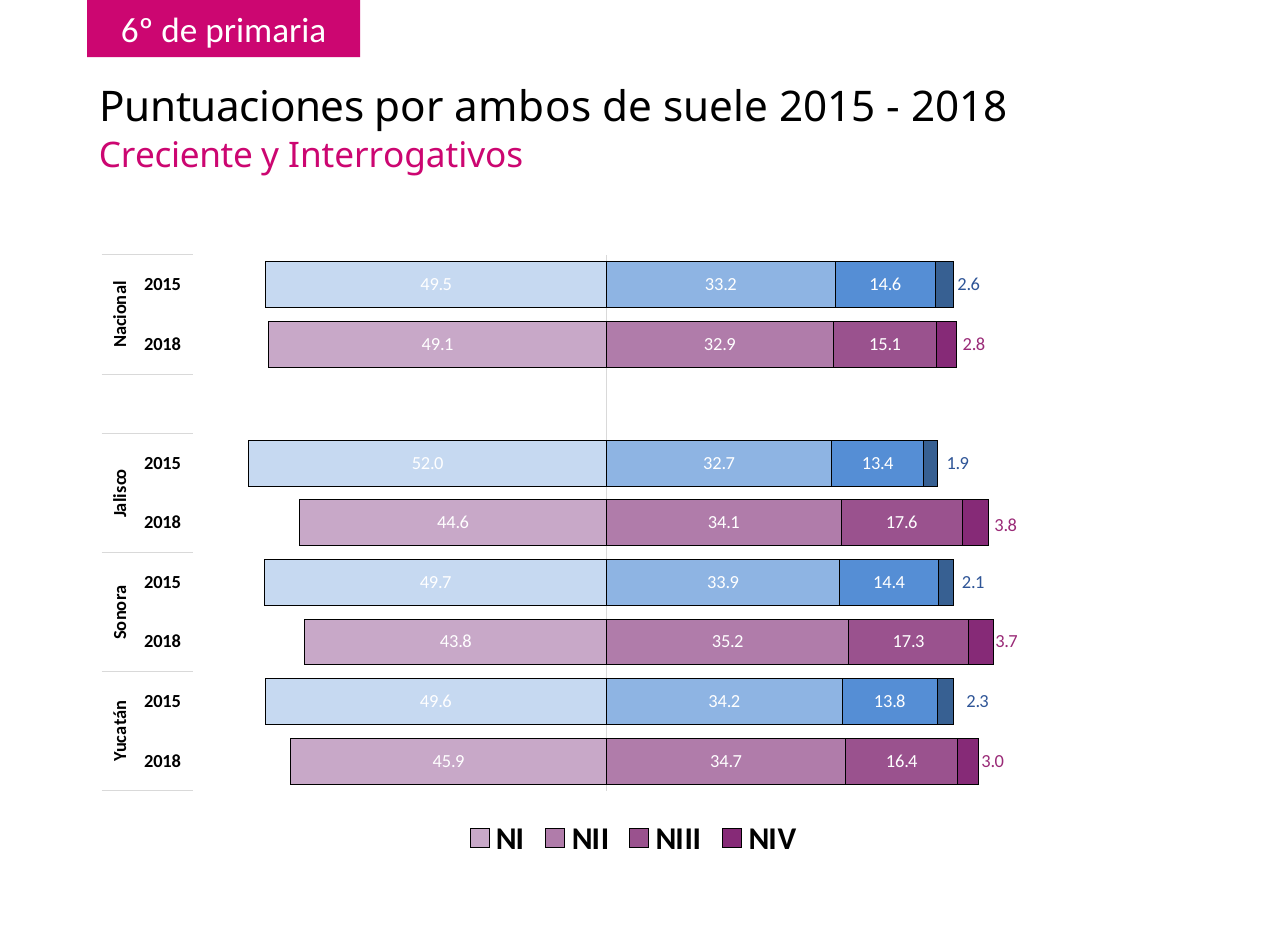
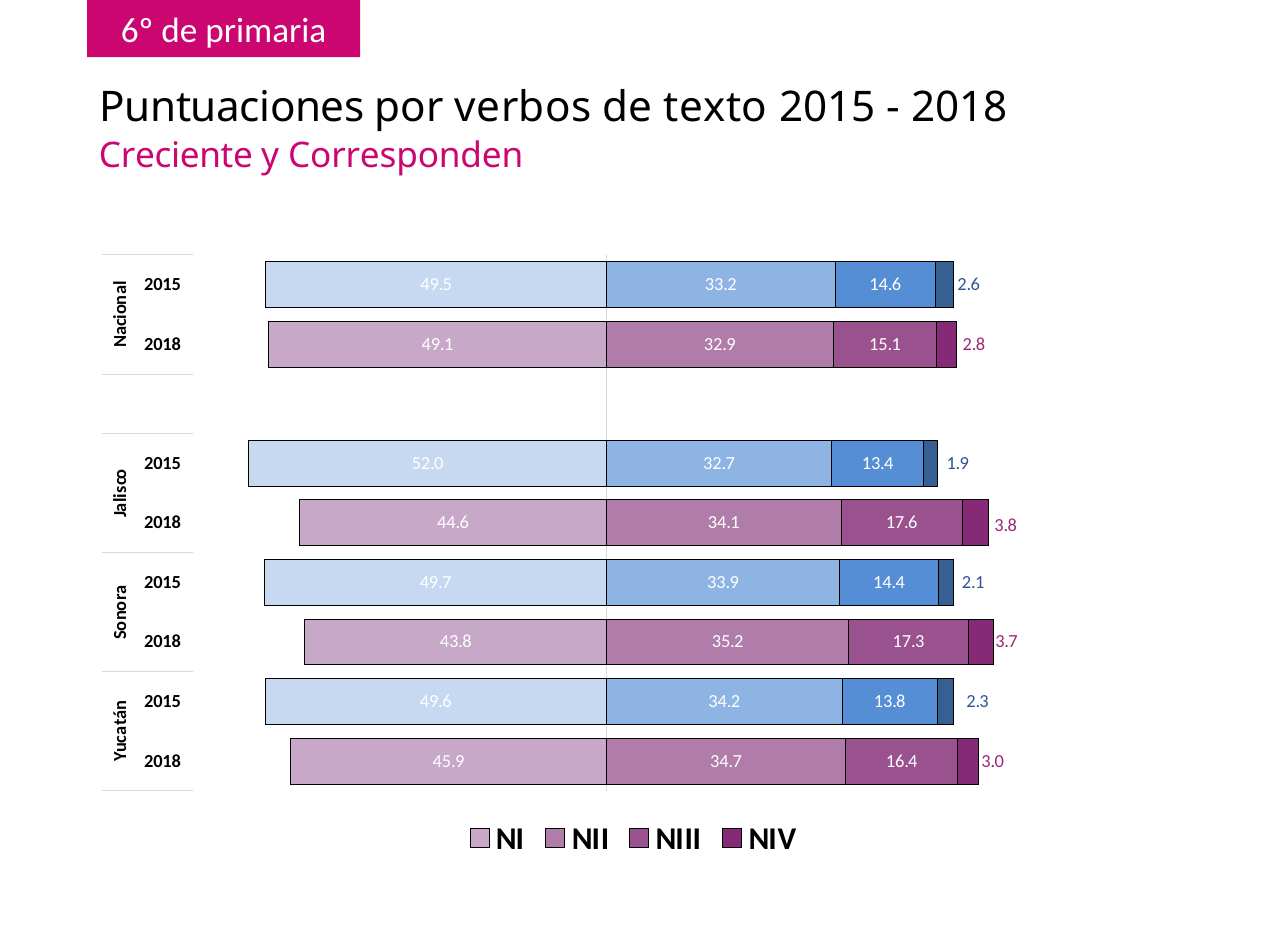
ambos: ambos -> verbos
suele: suele -> texto
Interrogativos: Interrogativos -> Corresponden
